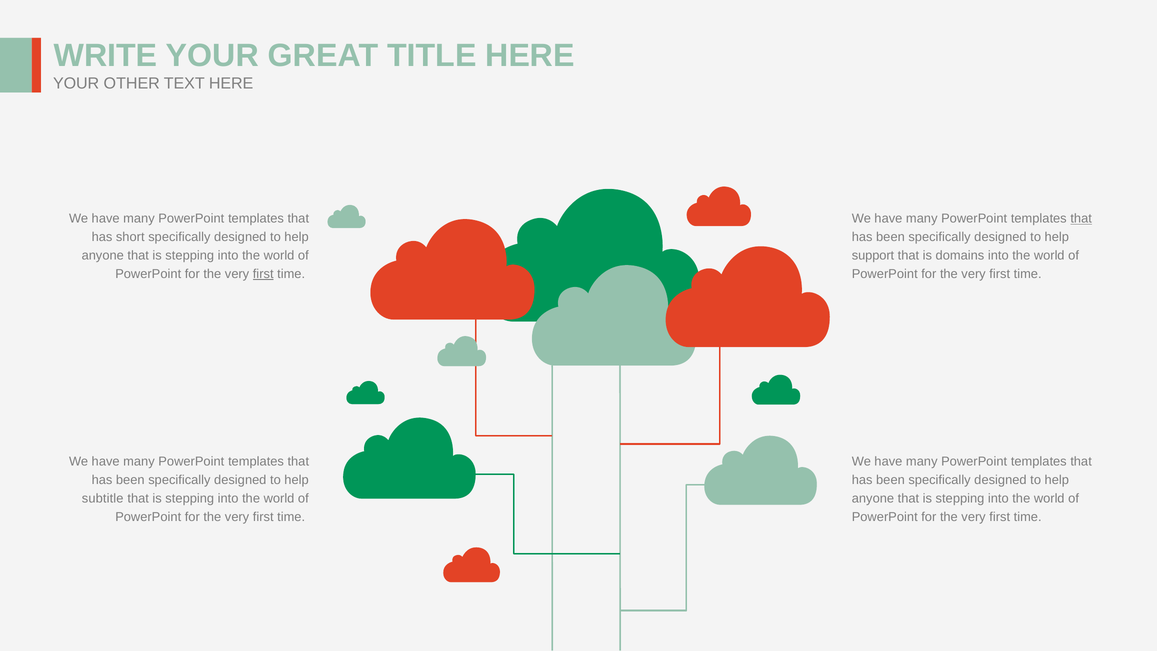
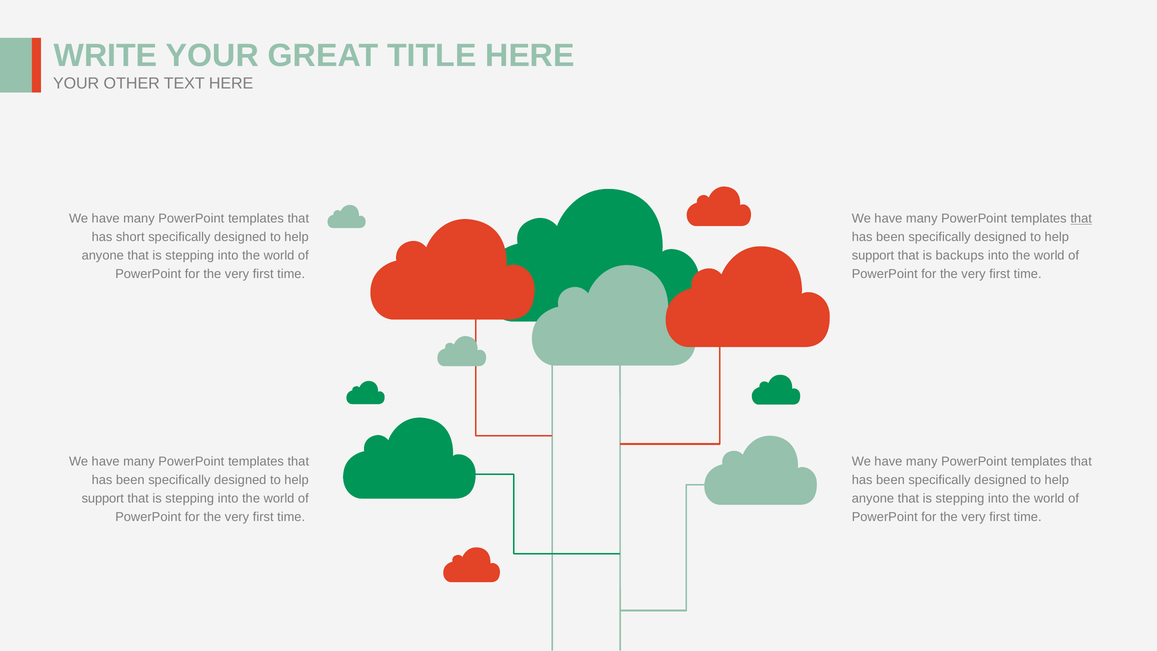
domains: domains -> backups
first at (263, 274) underline: present -> none
subtitle at (103, 498): subtitle -> support
